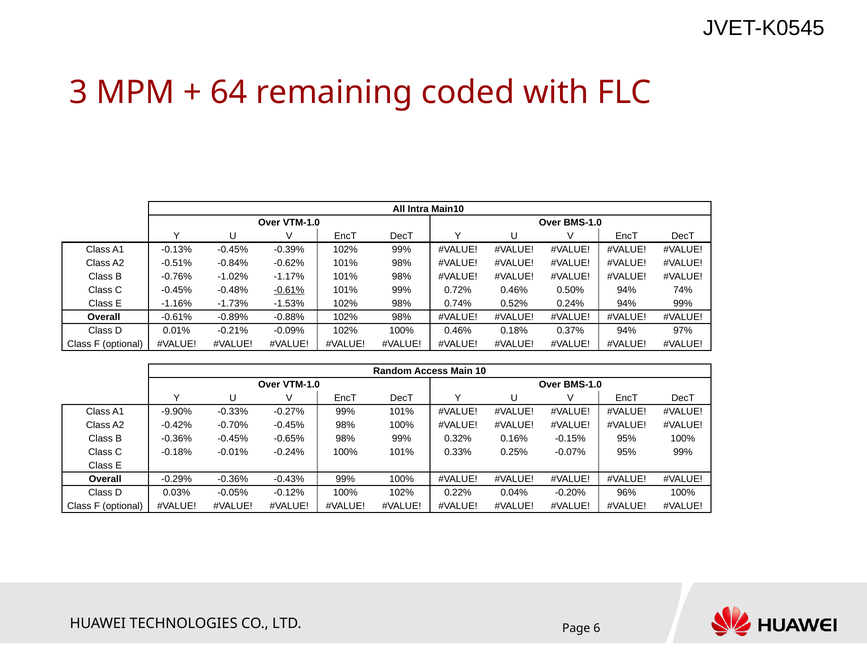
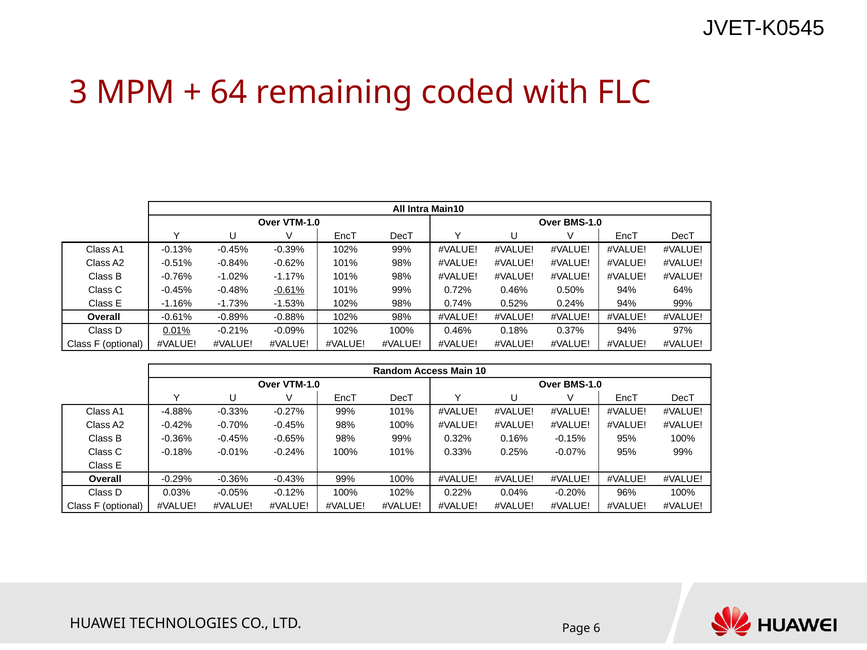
74%: 74% -> 64%
0.01% underline: none -> present
-9.90%: -9.90% -> -4.88%
